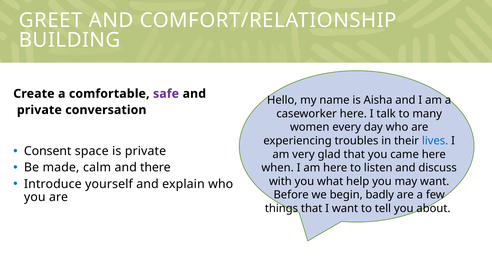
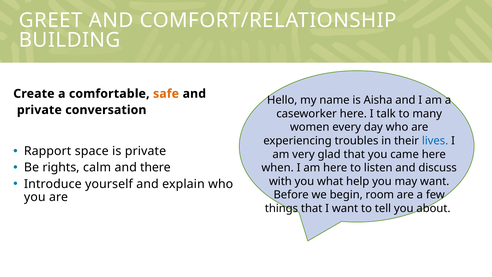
safe colour: purple -> orange
Consent: Consent -> Rapport
made: made -> rights
badly: badly -> room
